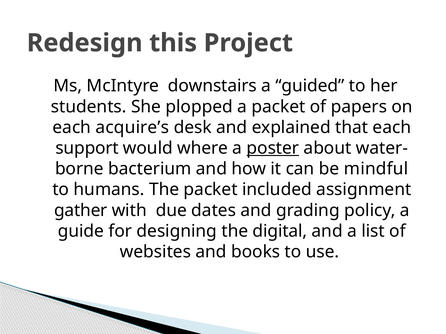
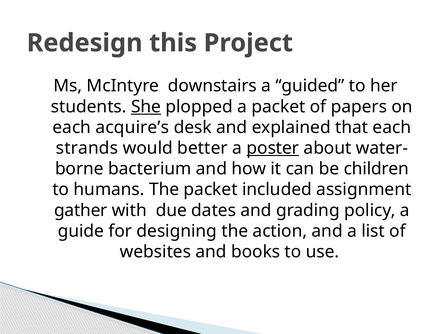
She underline: none -> present
support: support -> strands
where: where -> better
mindful: mindful -> children
digital: digital -> action
